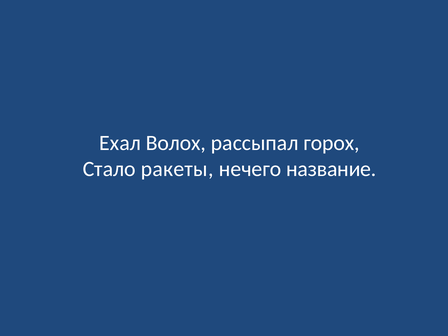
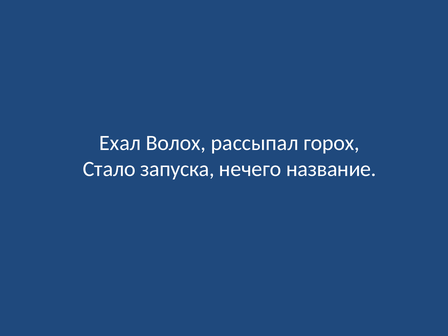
ракеты: ракеты -> запуска
